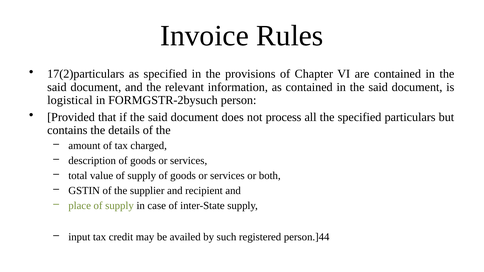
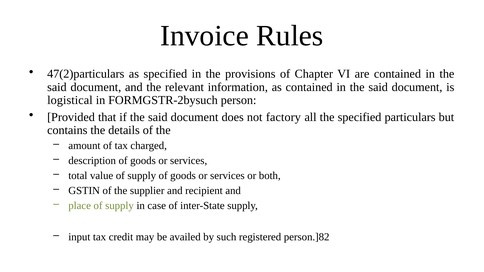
17(2)particulars: 17(2)particulars -> 47(2)particulars
process: process -> factory
person.]44: person.]44 -> person.]82
